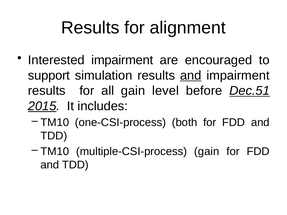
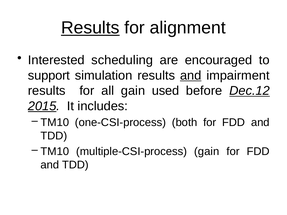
Results at (90, 28) underline: none -> present
Interested impairment: impairment -> scheduling
level: level -> used
Dec.51: Dec.51 -> Dec.12
